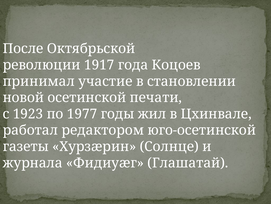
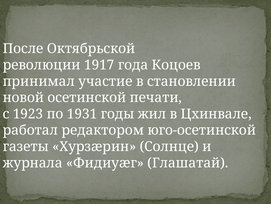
1977: 1977 -> 1931
